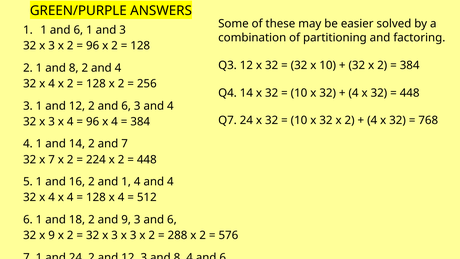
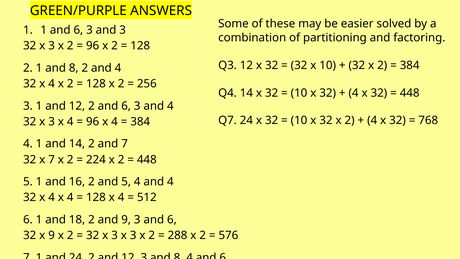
1 and 6 1: 1 -> 3
and 1: 1 -> 5
